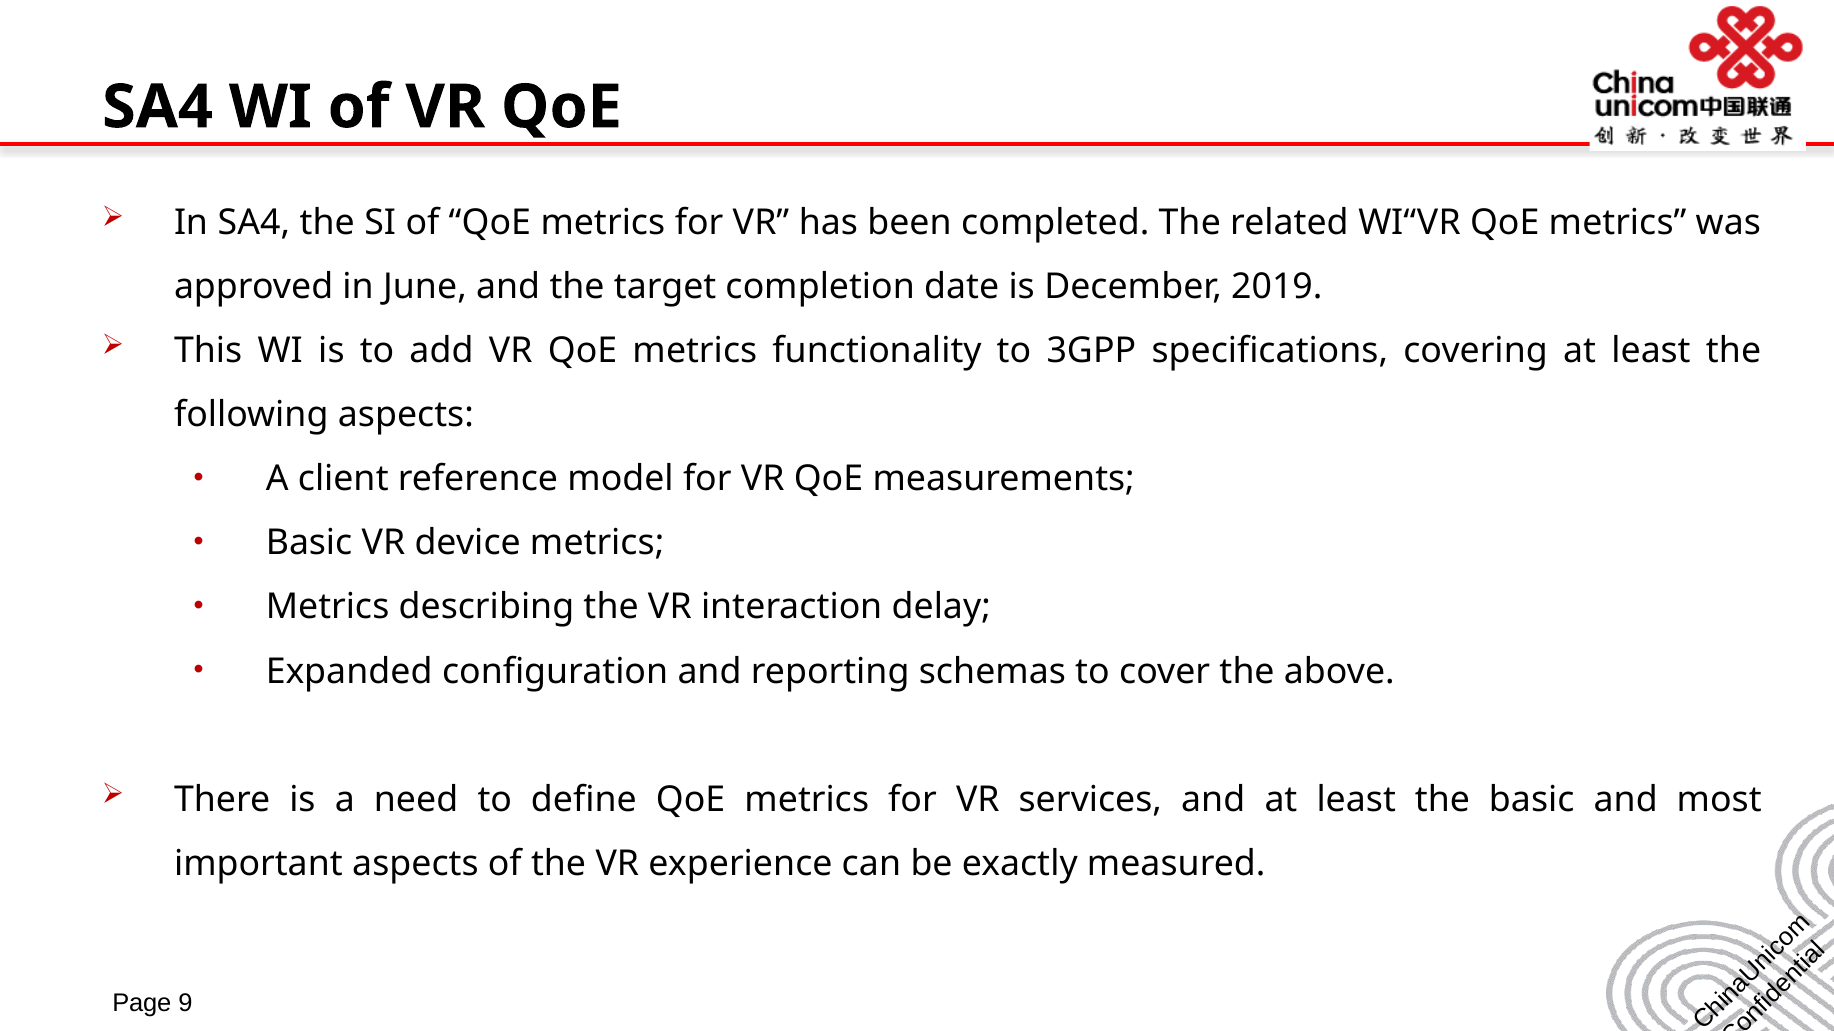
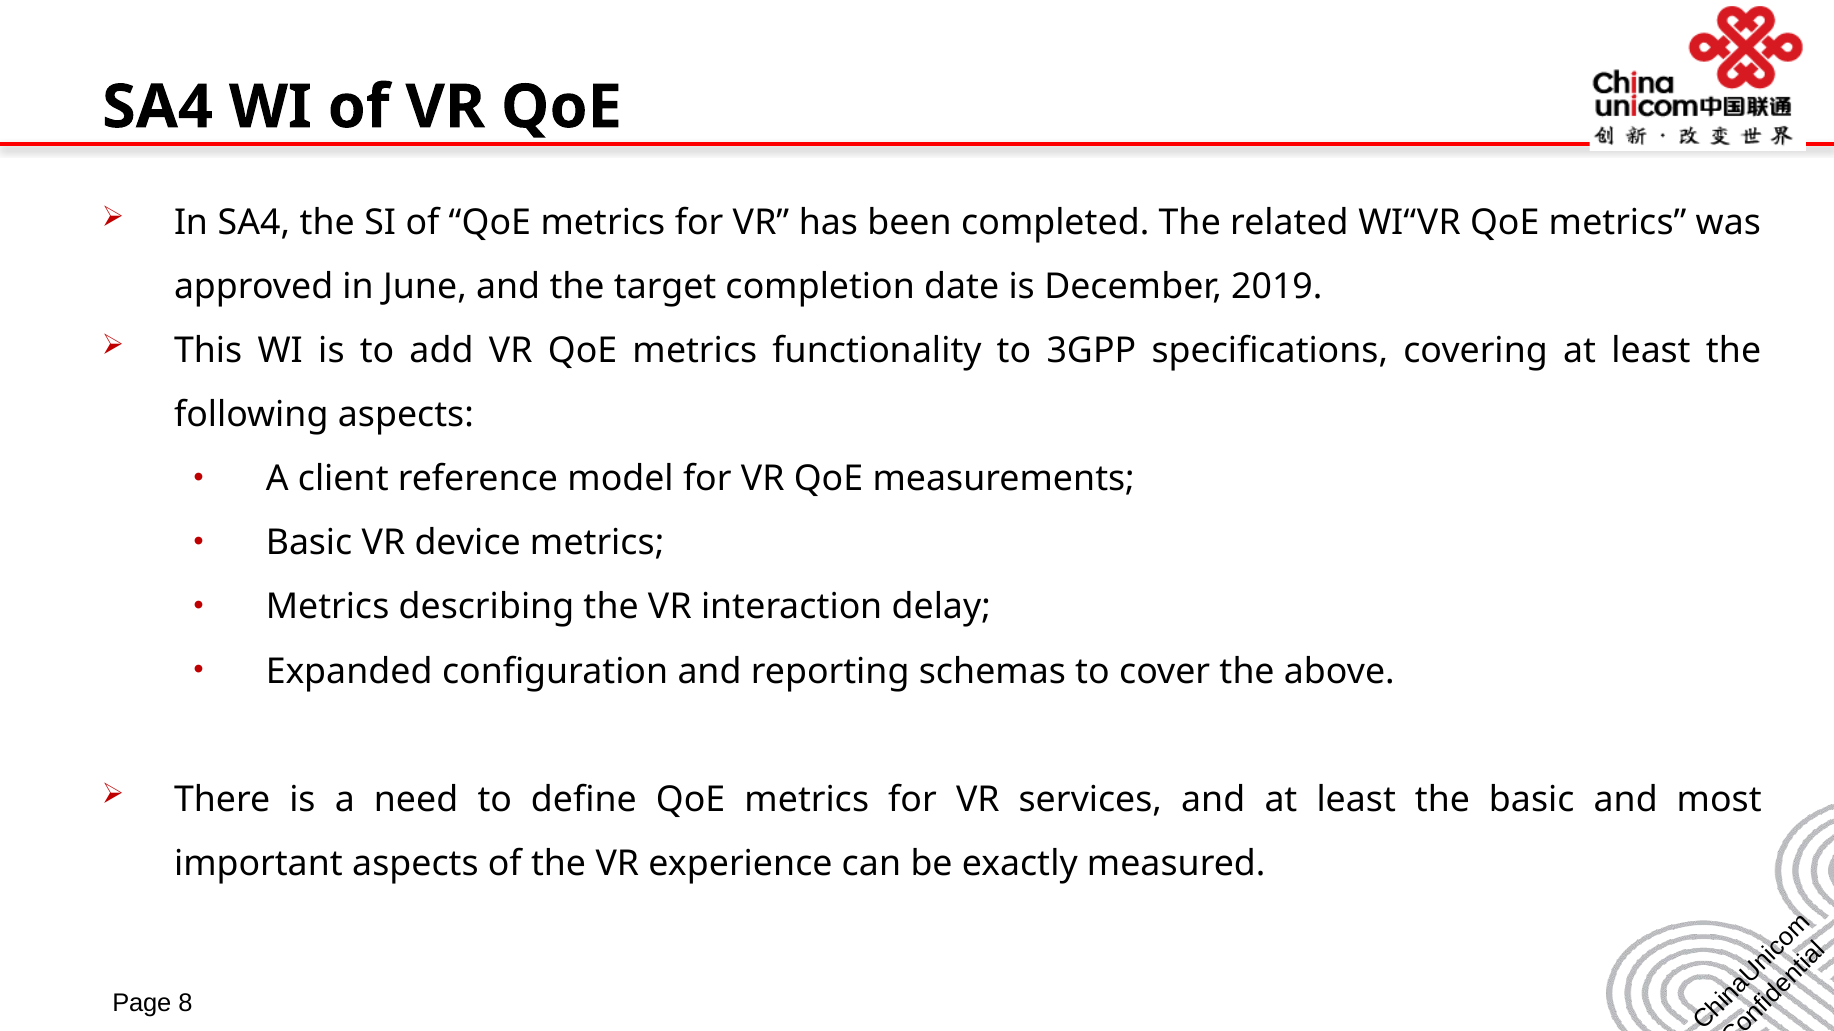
9: 9 -> 8
